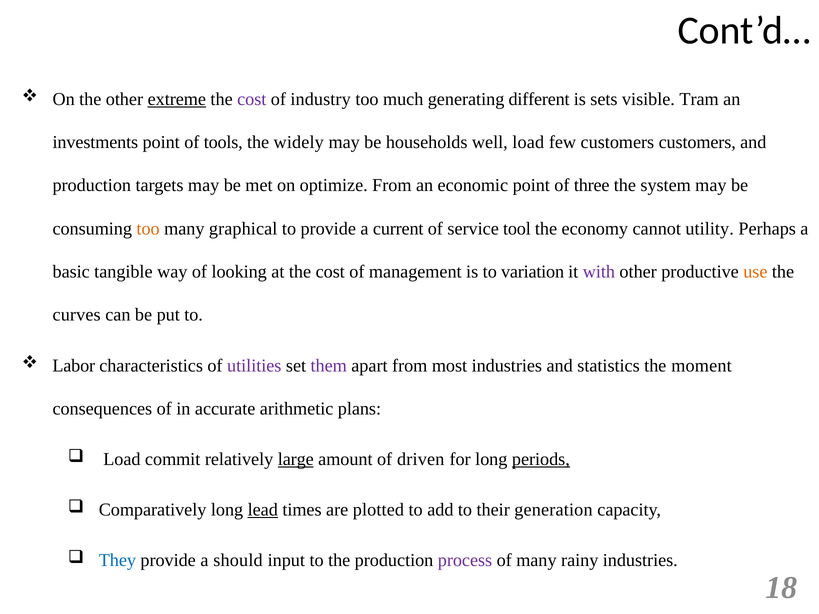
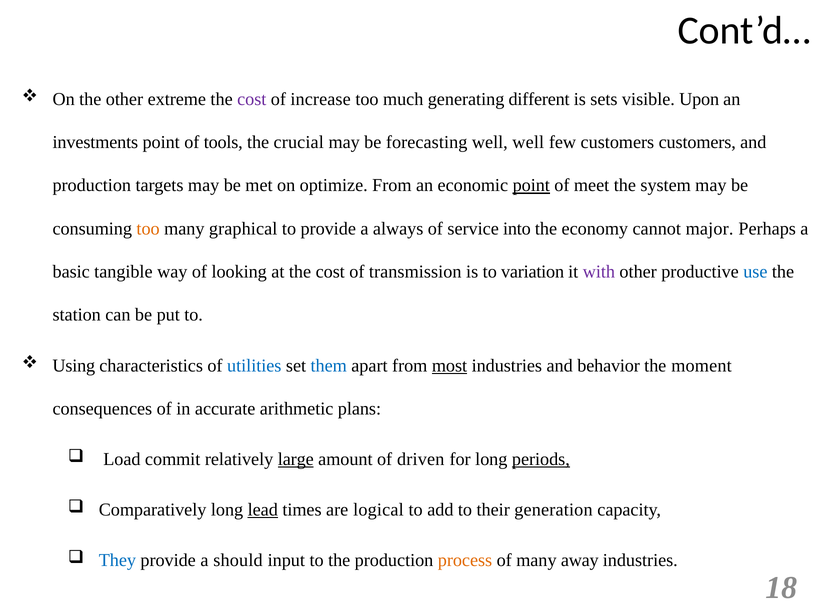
extreme underline: present -> none
industry: industry -> increase
Tram: Tram -> Upon
widely: widely -> crucial
households: households -> forecasting
well load: load -> well
point at (531, 185) underline: none -> present
three: three -> meet
current: current -> always
tool: tool -> into
utility: utility -> major
management: management -> transmission
use colour: orange -> blue
curves: curves -> station
Labor: Labor -> Using
utilities colour: purple -> blue
them colour: purple -> blue
most underline: none -> present
statistics: statistics -> behavior
plotted: plotted -> logical
process colour: purple -> orange
rainy: rainy -> away
